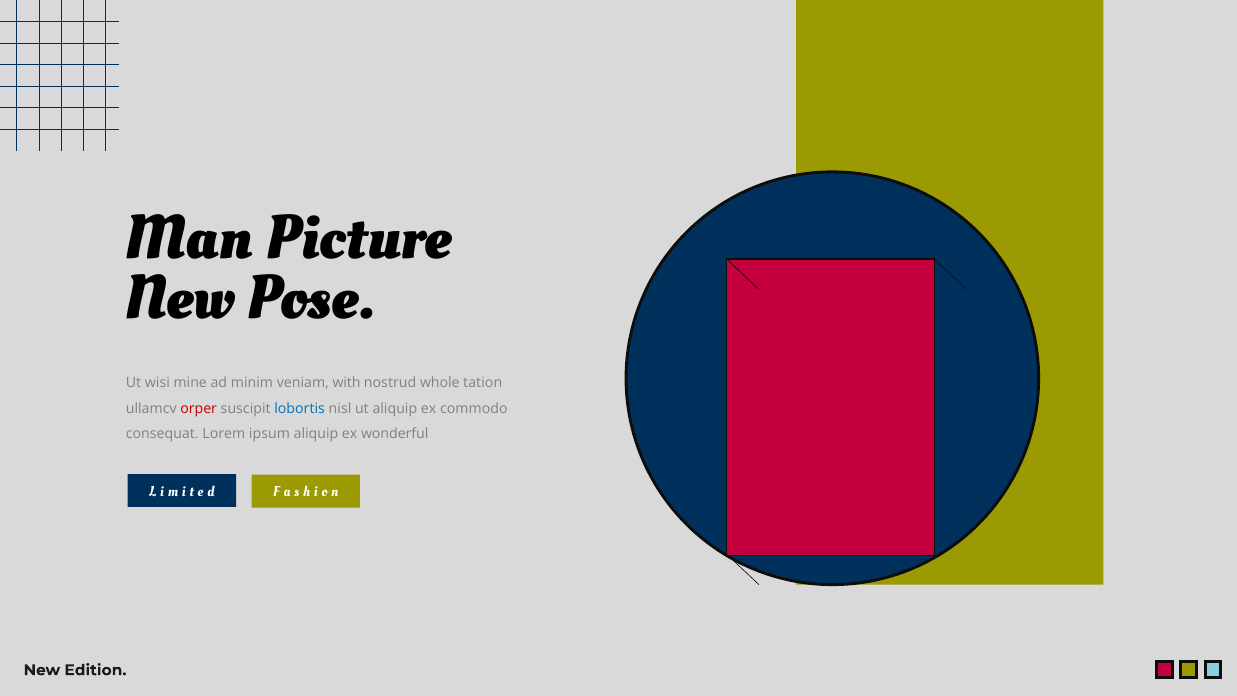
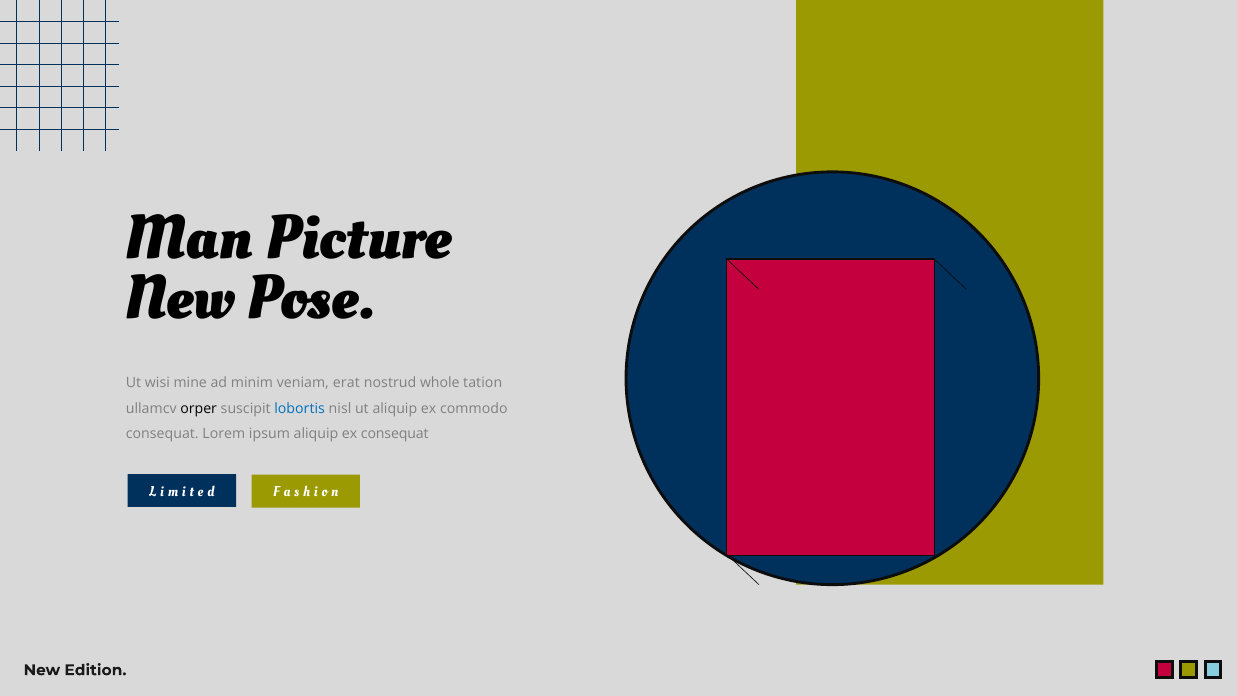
with: with -> erat
orper colour: red -> black
ex wonderful: wonderful -> consequat
